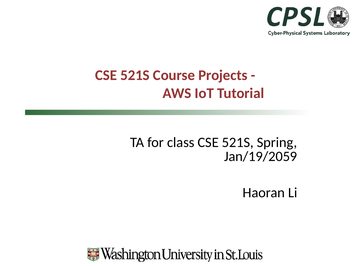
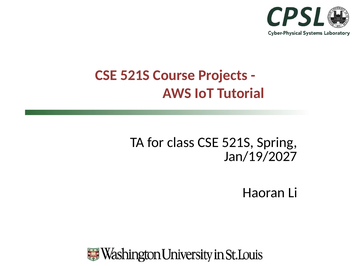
Jan/19/2059: Jan/19/2059 -> Jan/19/2027
